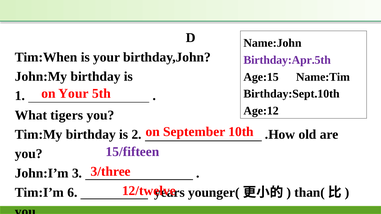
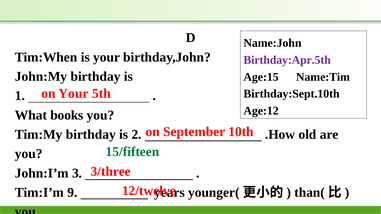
tigers: tigers -> books
15/fifteen colour: purple -> green
6: 6 -> 9
